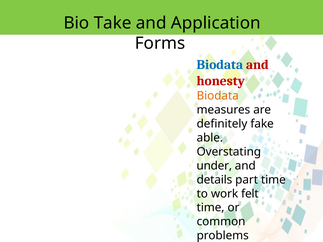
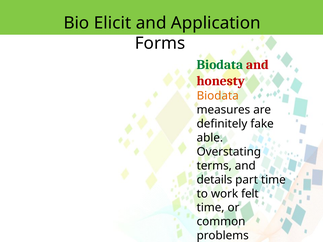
Take: Take -> Elicit
Biodata at (220, 65) colour: blue -> green
under: under -> terms
